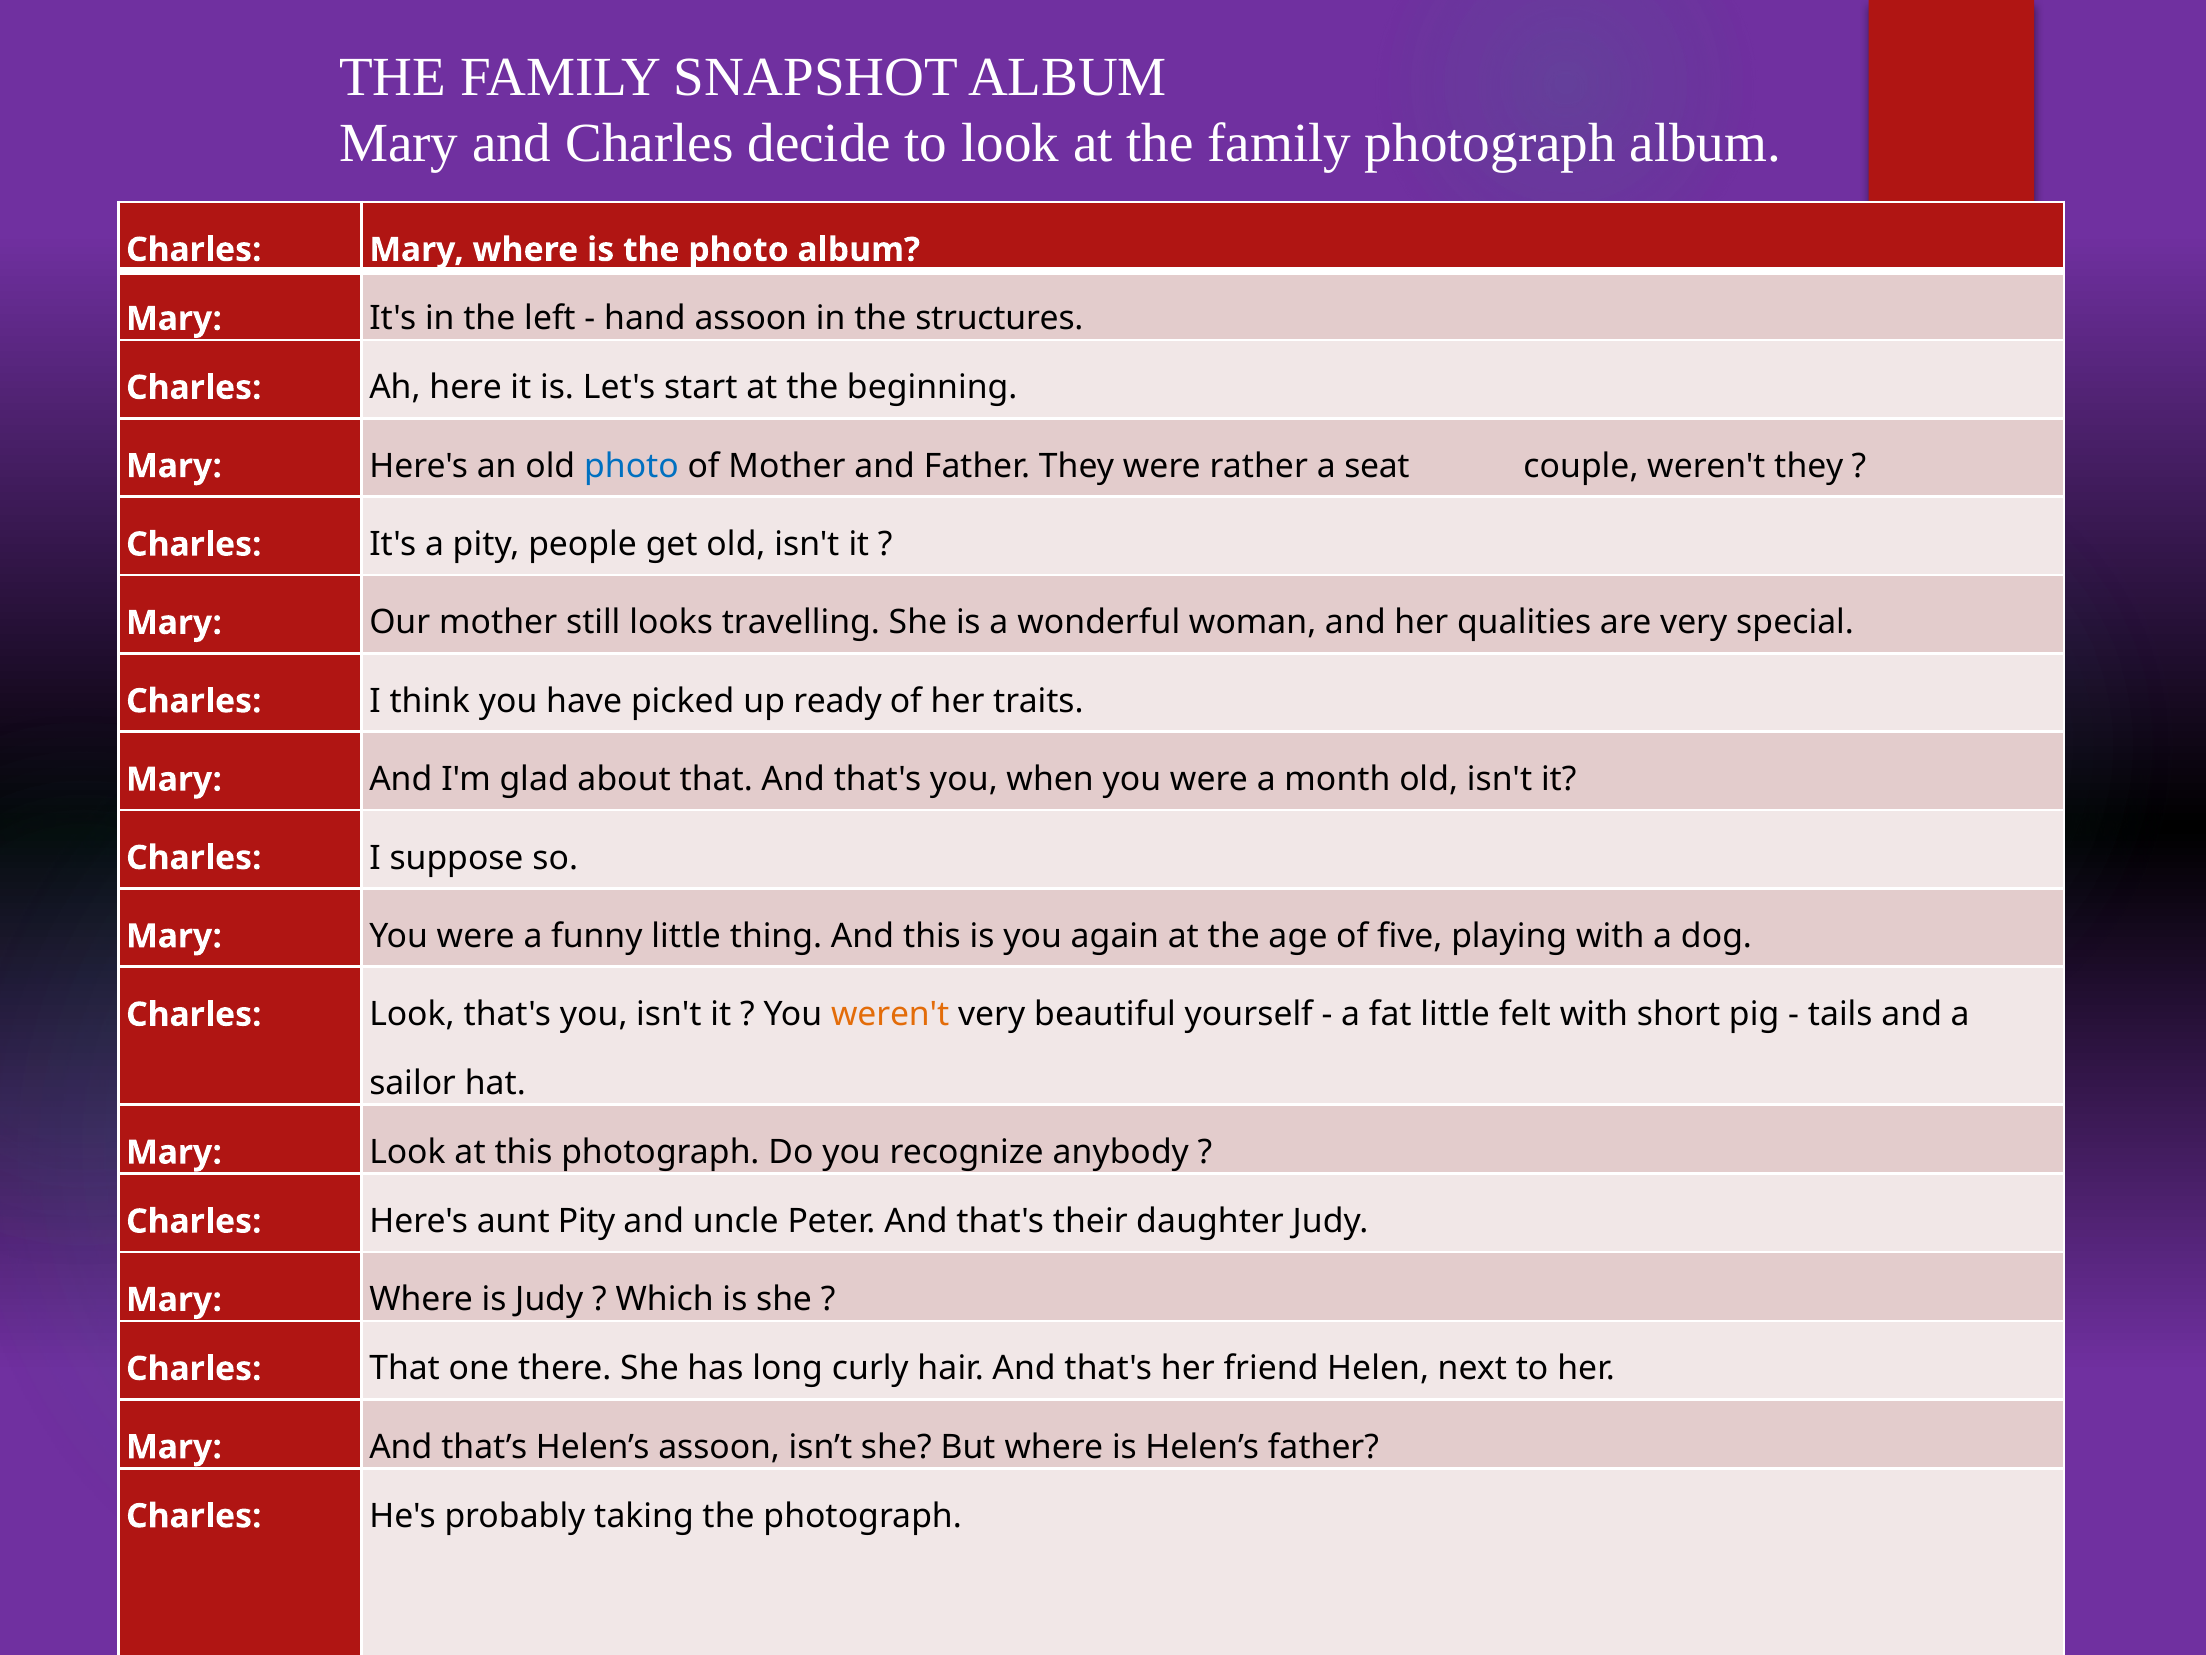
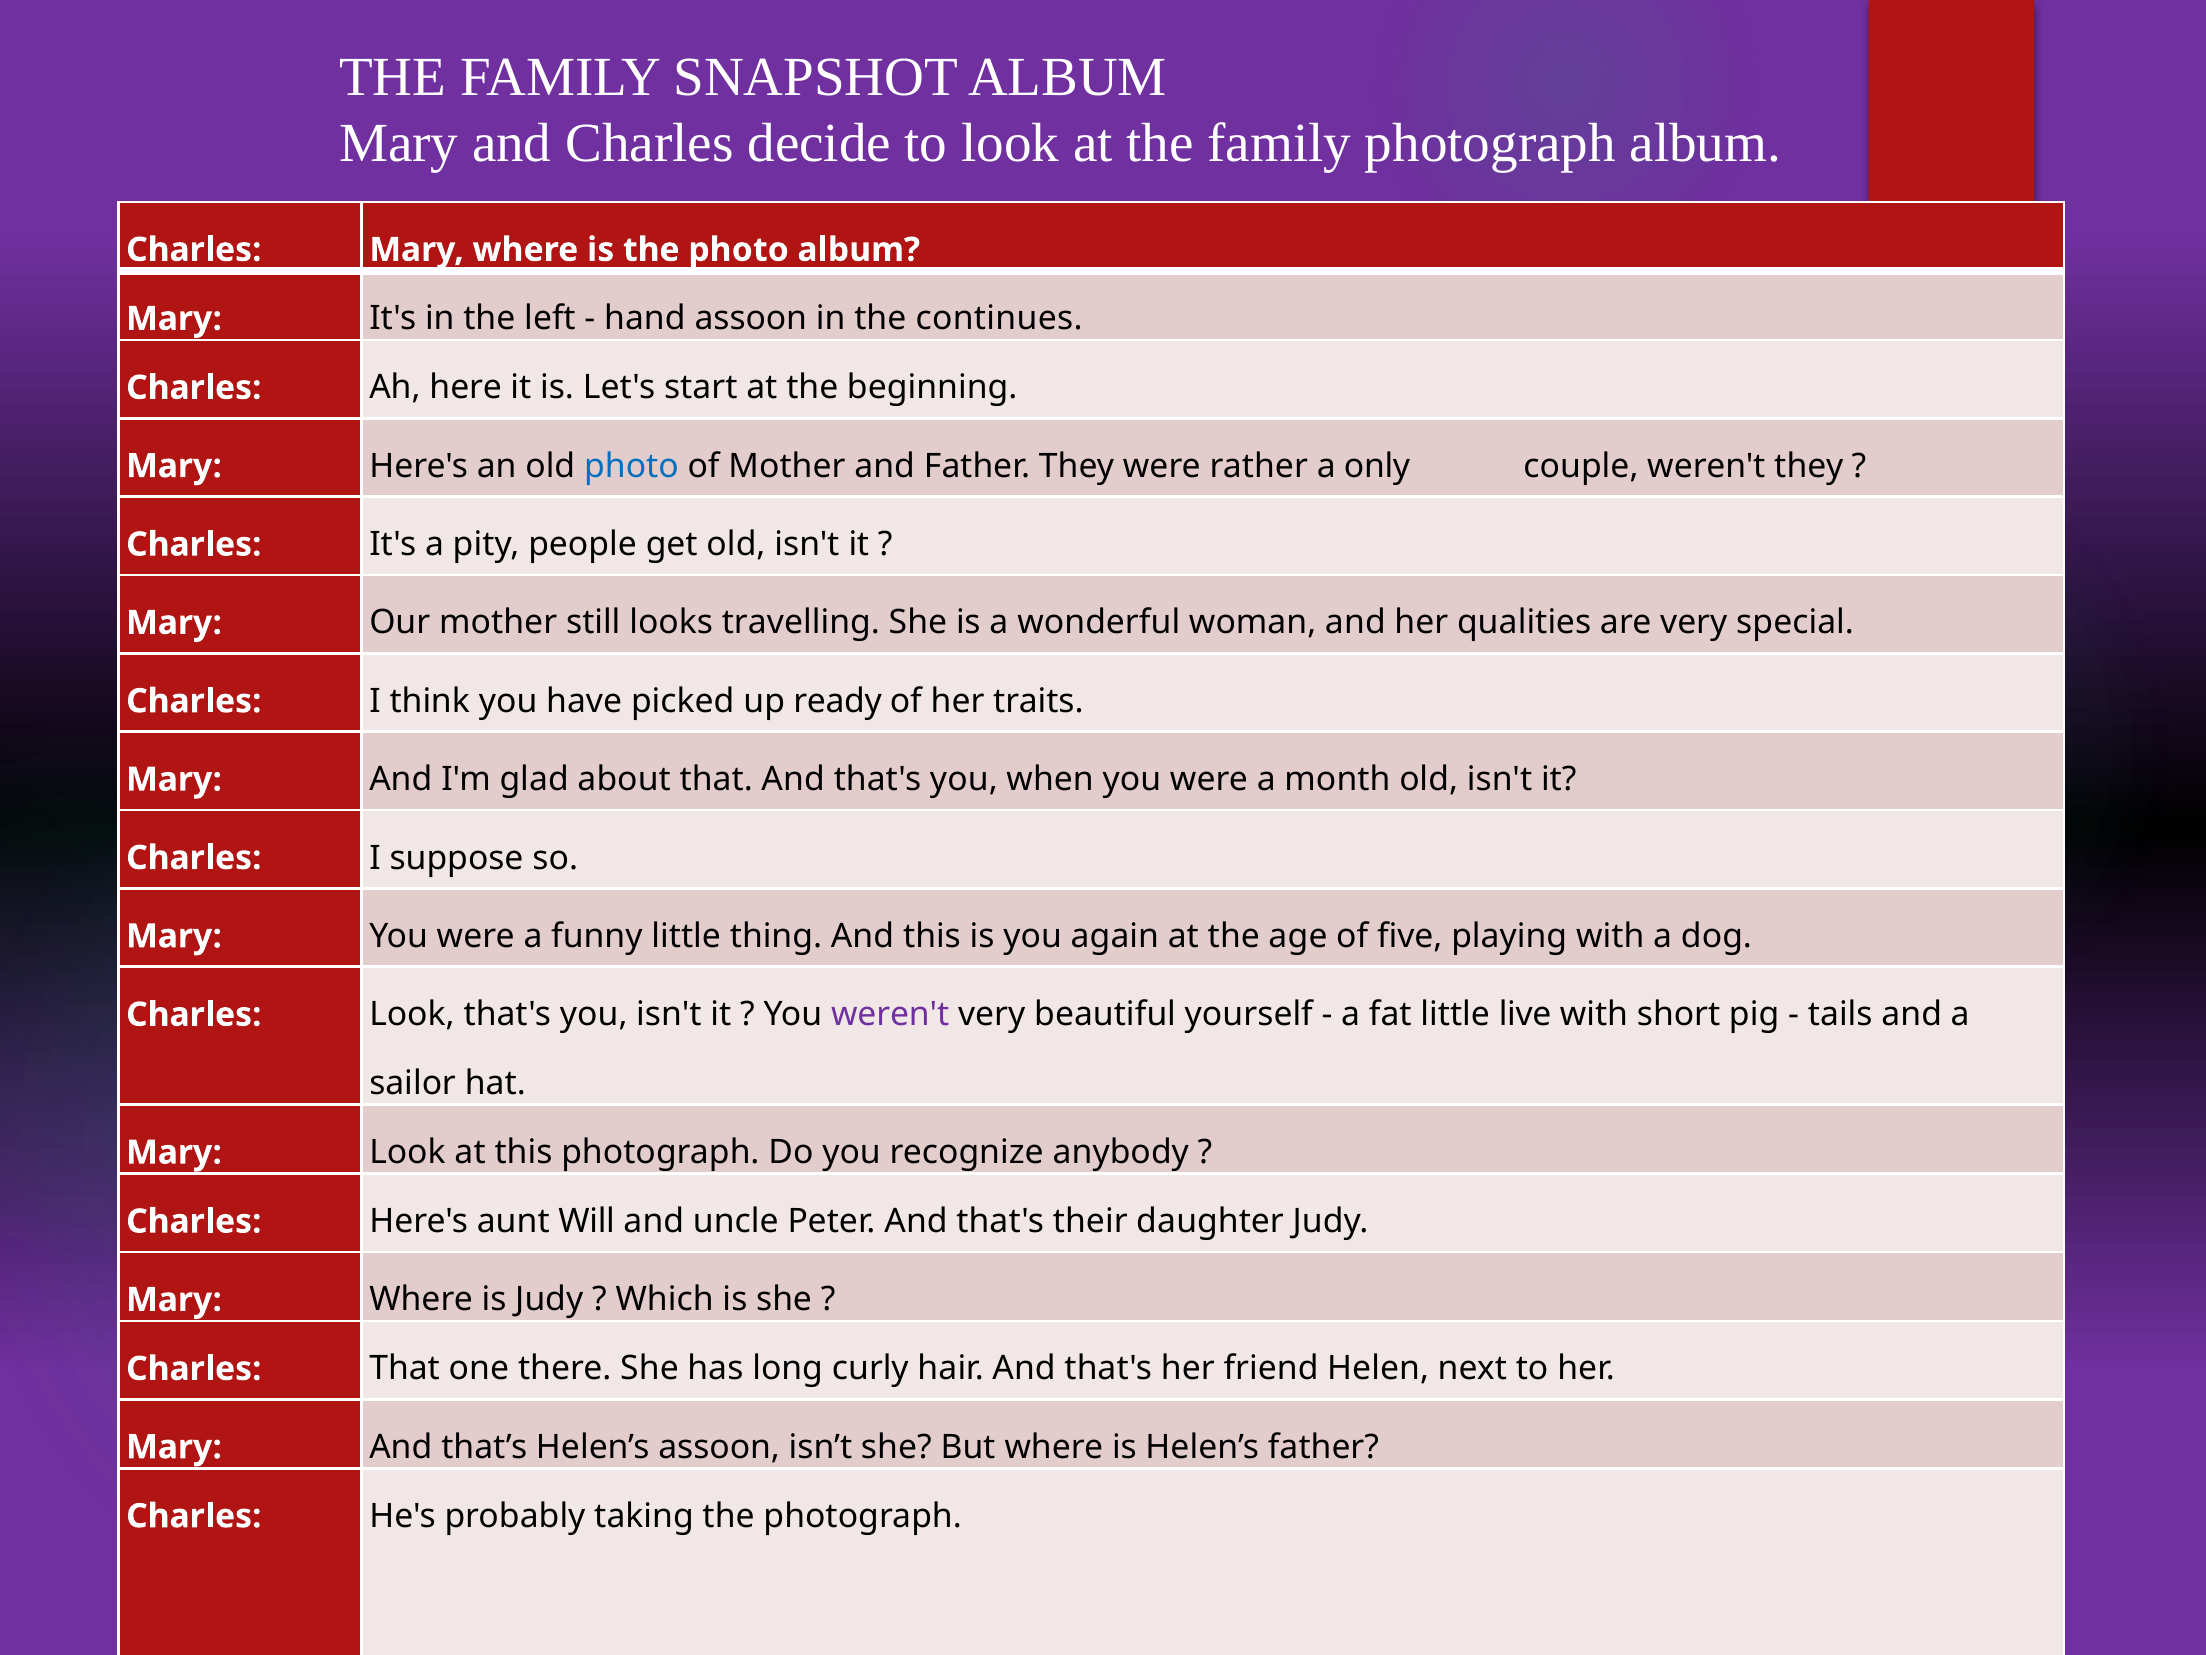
structures: structures -> continues
seat: seat -> only
weren't at (890, 1014) colour: orange -> purple
felt: felt -> live
aunt Pity: Pity -> Will
